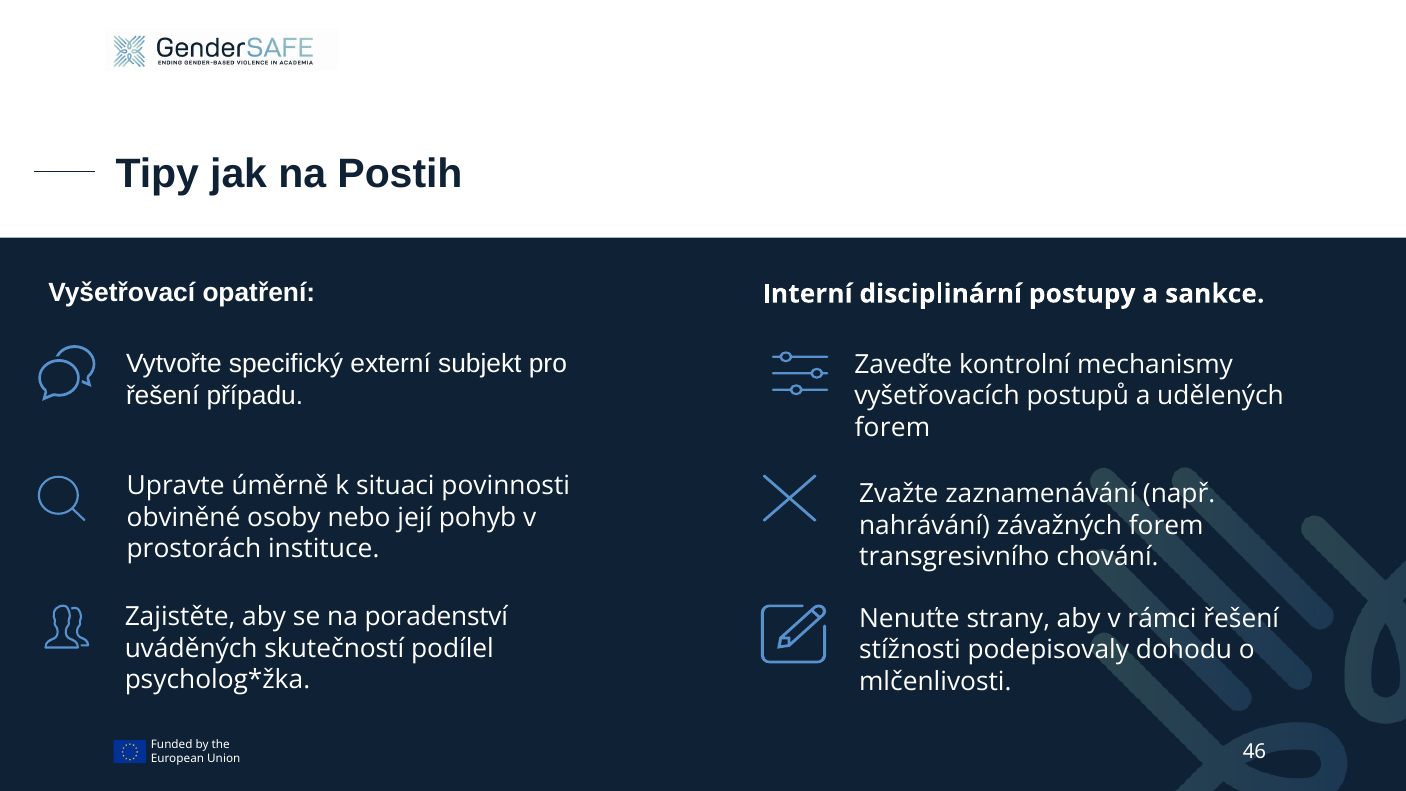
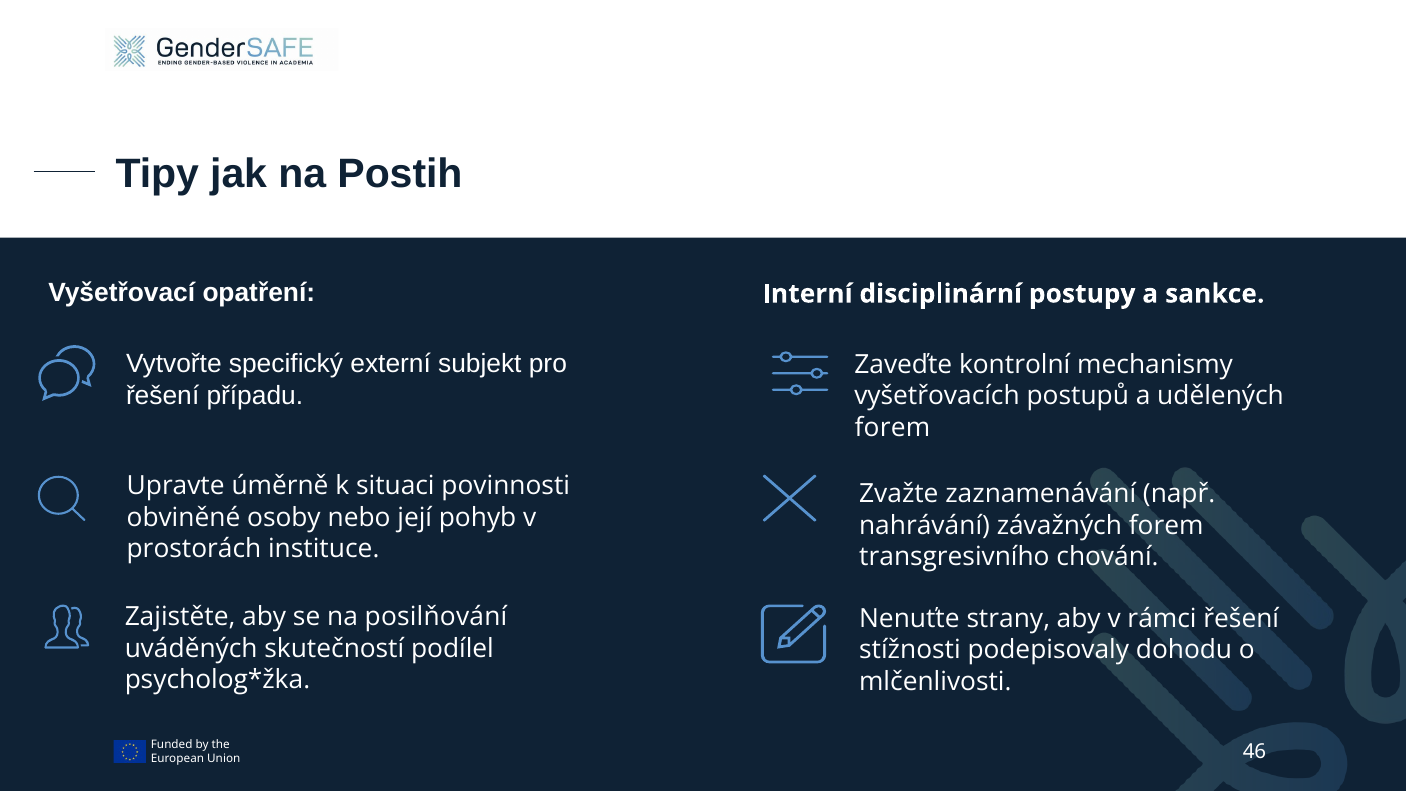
poradenství: poradenství -> posilňování
